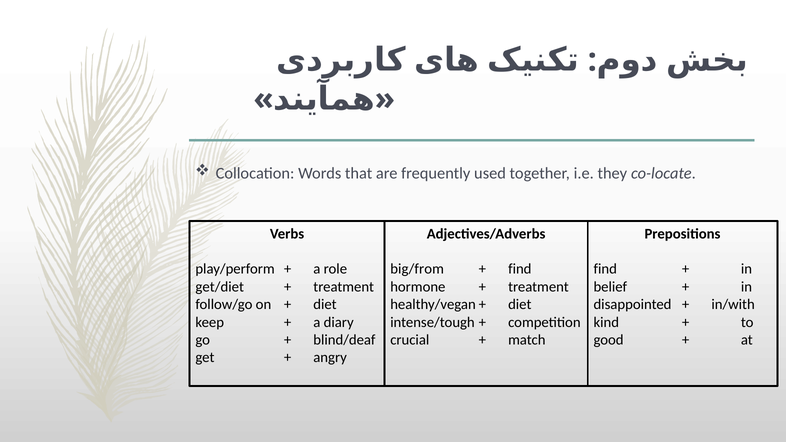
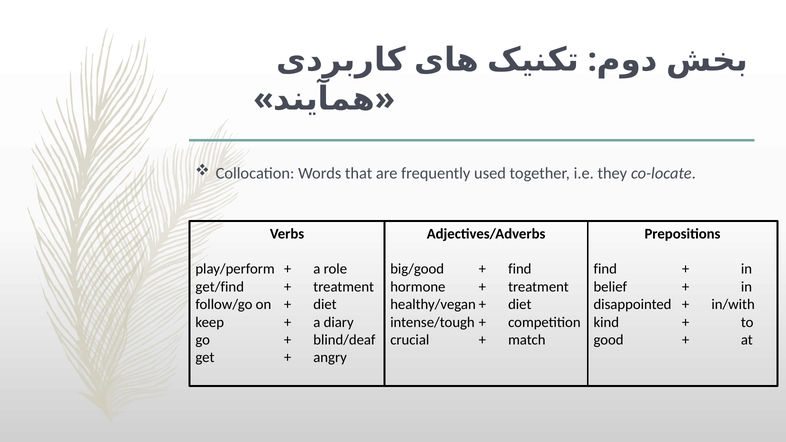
big/from: big/from -> big/good
get/diet: get/diet -> get/find
